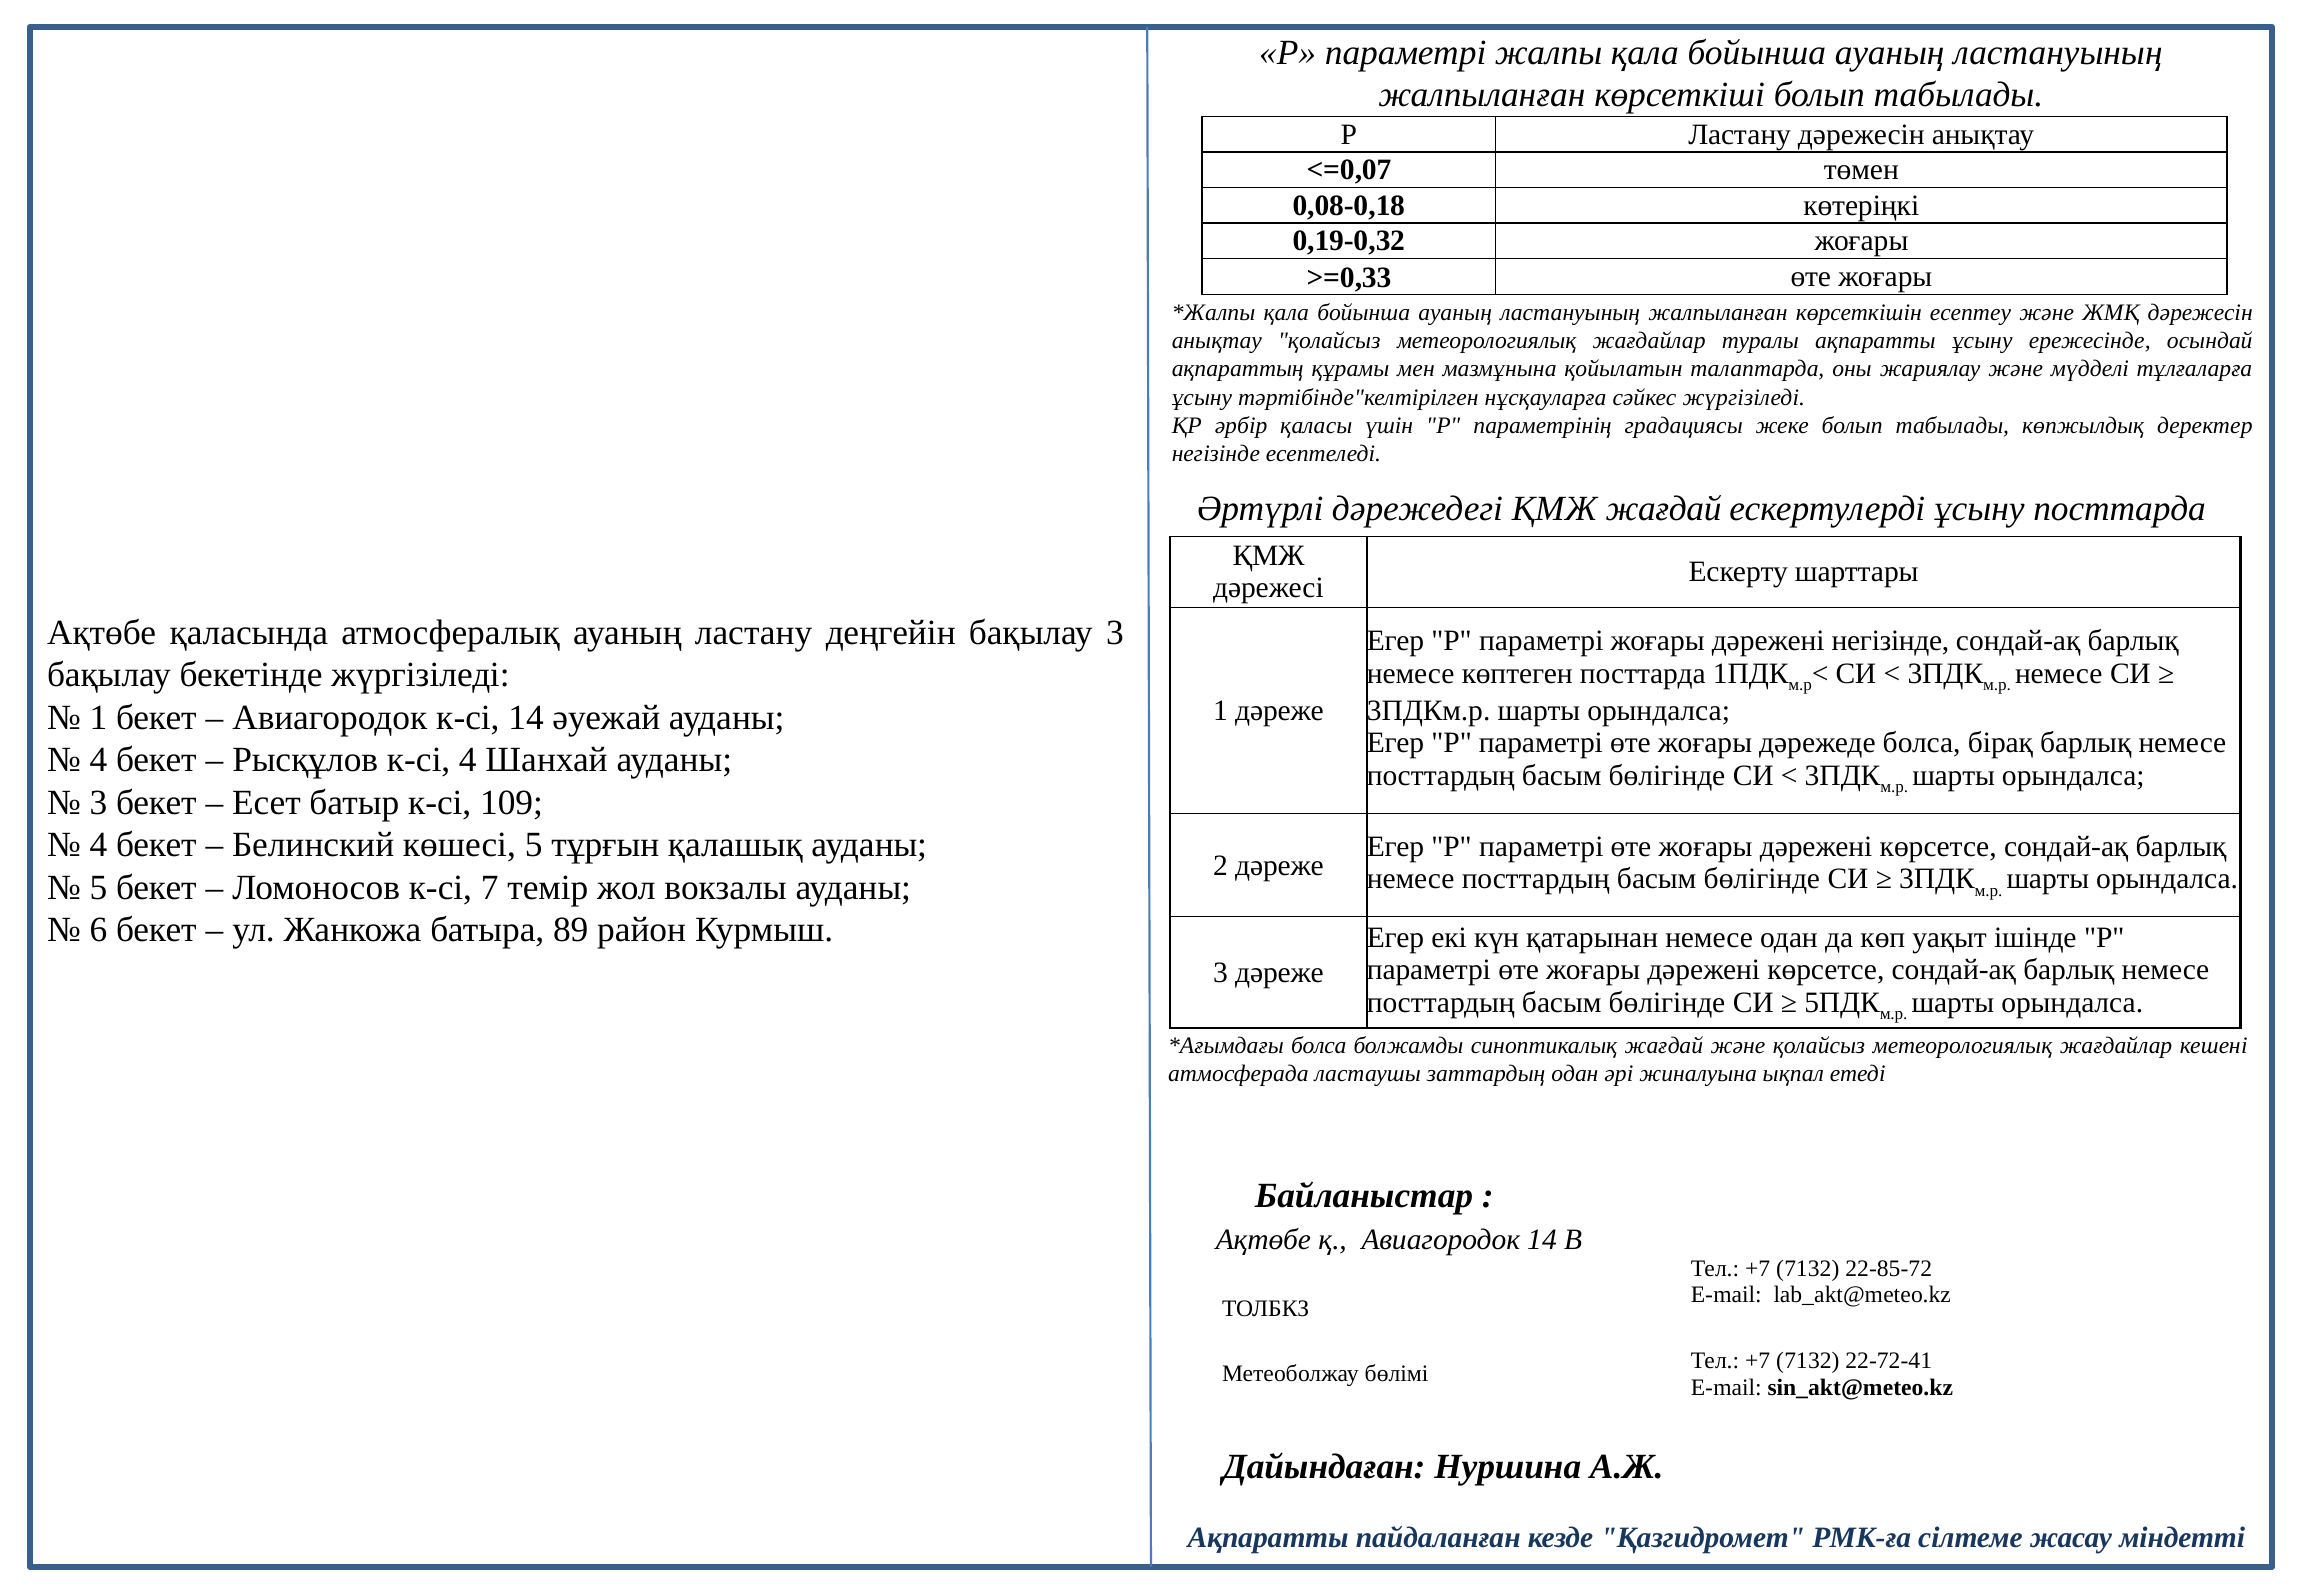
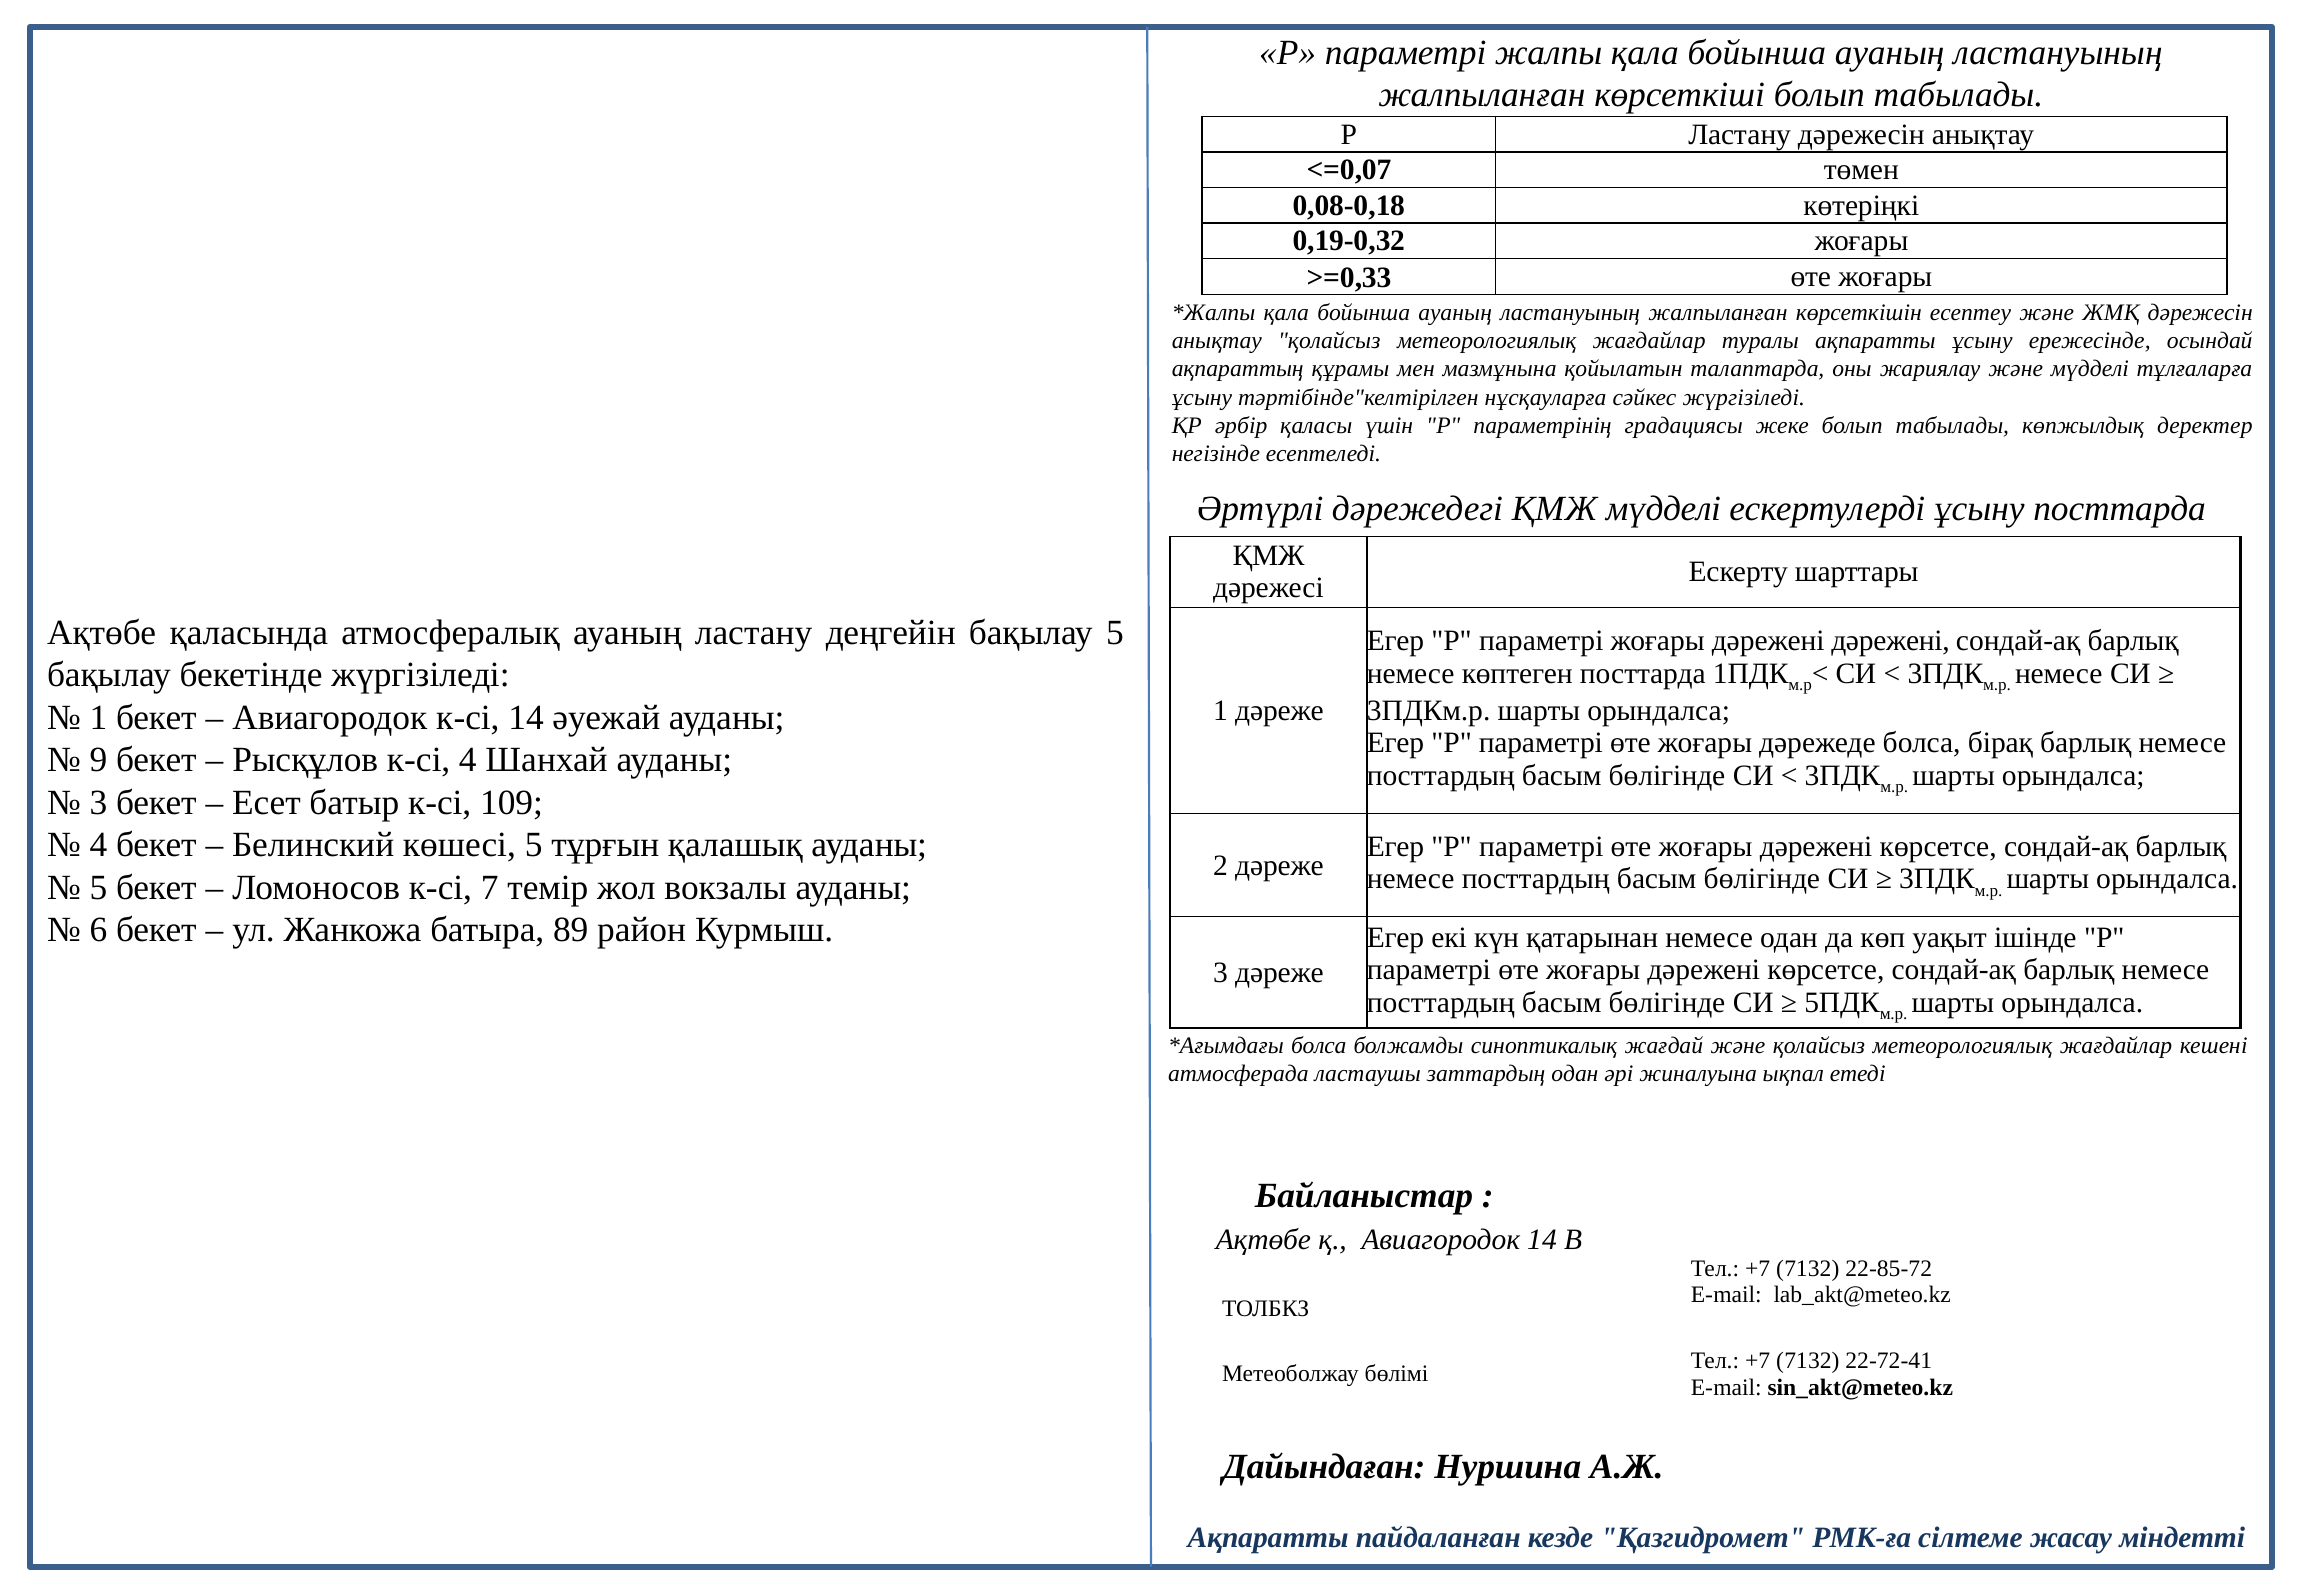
ҚМЖ жағдай: жағдай -> мүдделі
бақылау 3: 3 -> 5
дәрежені негізінде: негізінде -> дәрежені
4 at (98, 760): 4 -> 9
